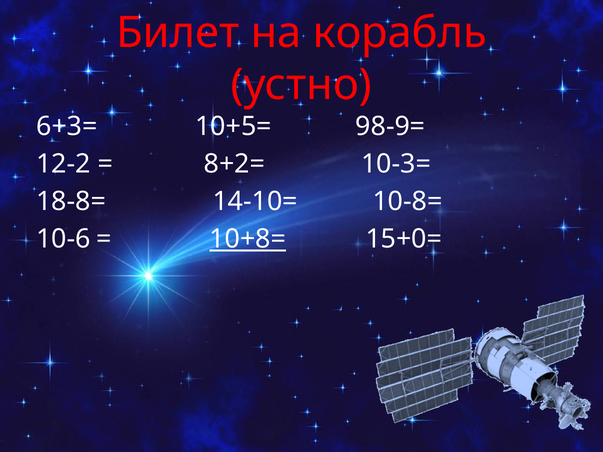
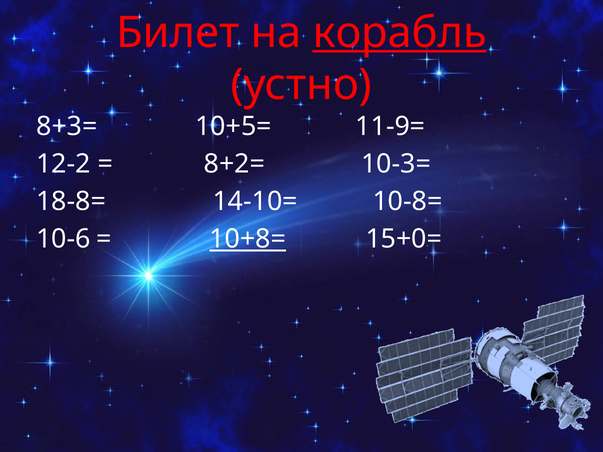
корабль underline: none -> present
6+3=: 6+3= -> 8+3=
98-9=: 98-9= -> 11-9=
